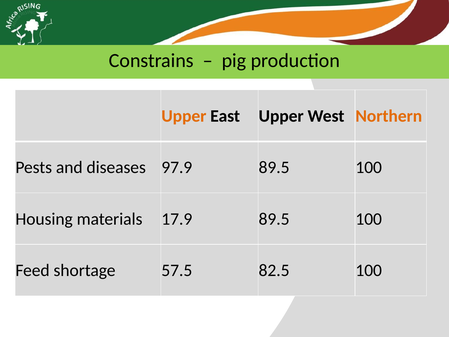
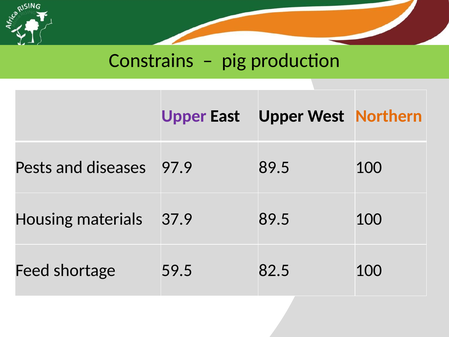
Upper at (184, 116) colour: orange -> purple
17.9: 17.9 -> 37.9
57.5: 57.5 -> 59.5
